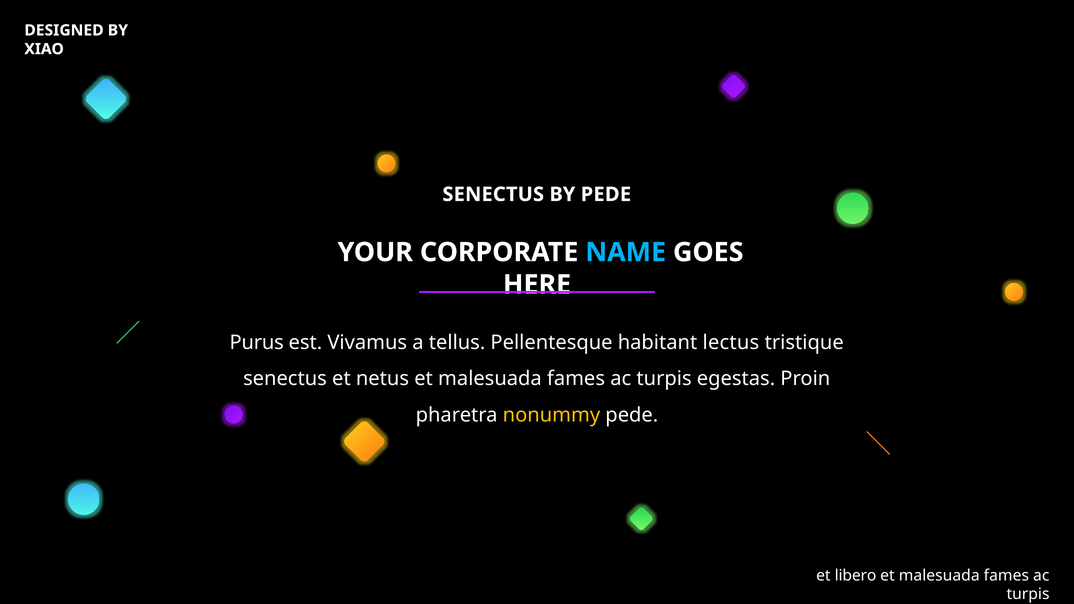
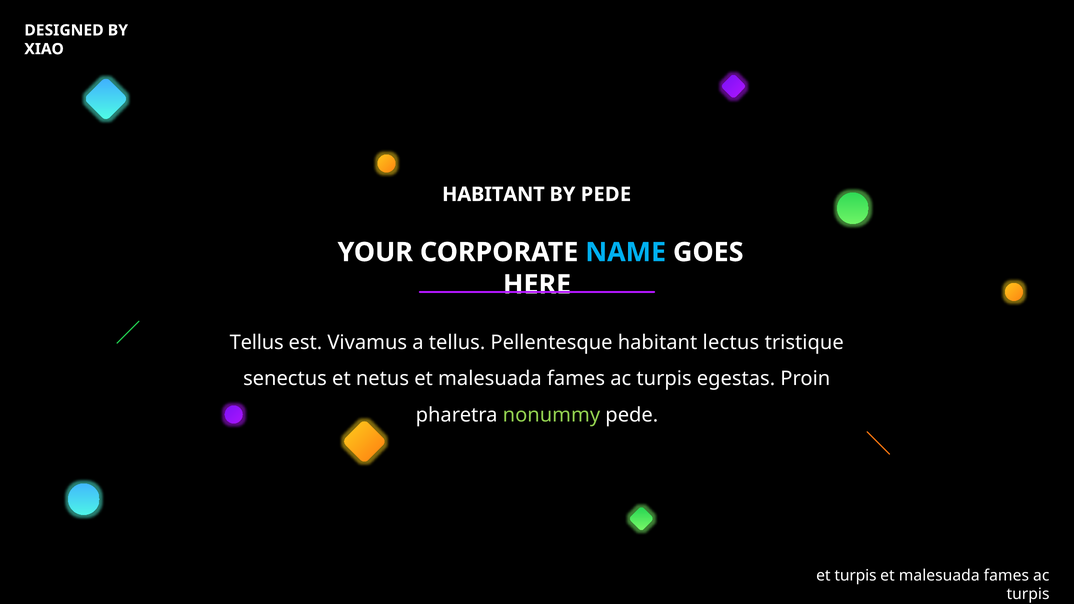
SENECTUS at (493, 194): SENECTUS -> HABITANT
Purus at (257, 342): Purus -> Tellus
nonummy colour: yellow -> light green
et libero: libero -> turpis
